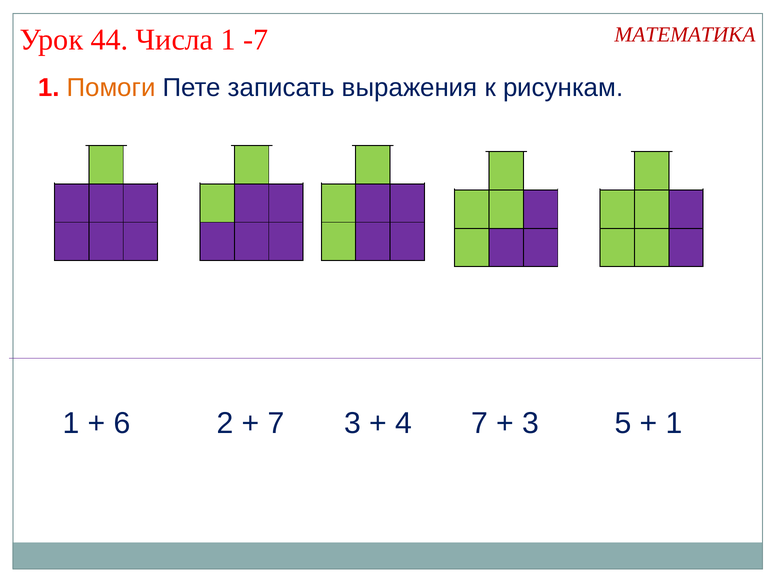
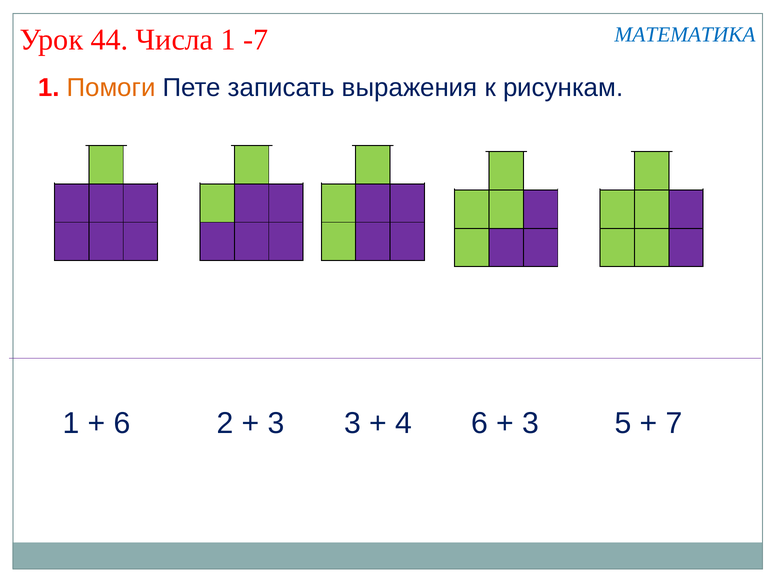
МАТЕМАТИКА colour: red -> blue
7 at (276, 423): 7 -> 3
4 7: 7 -> 6
1 at (674, 423): 1 -> 7
